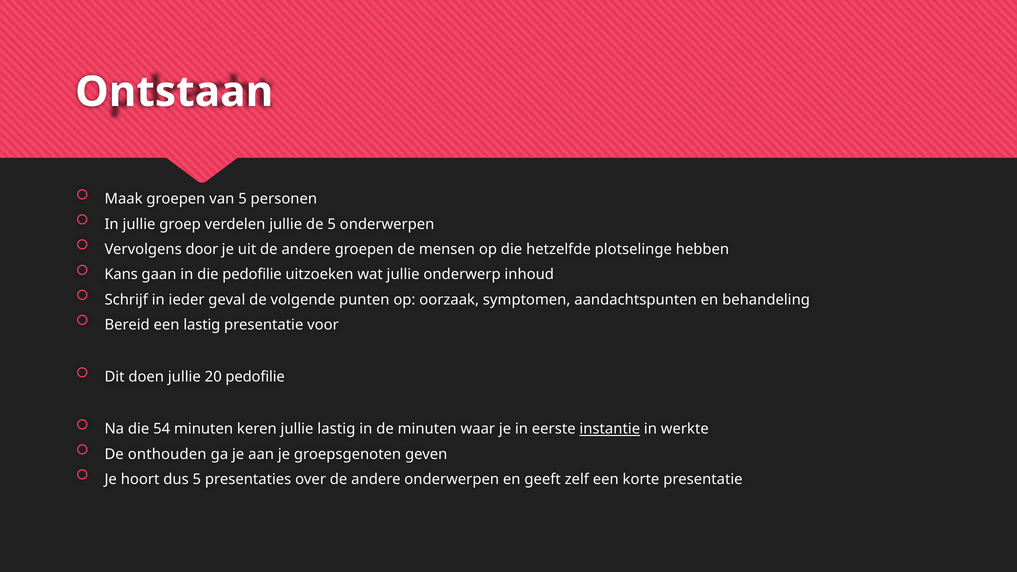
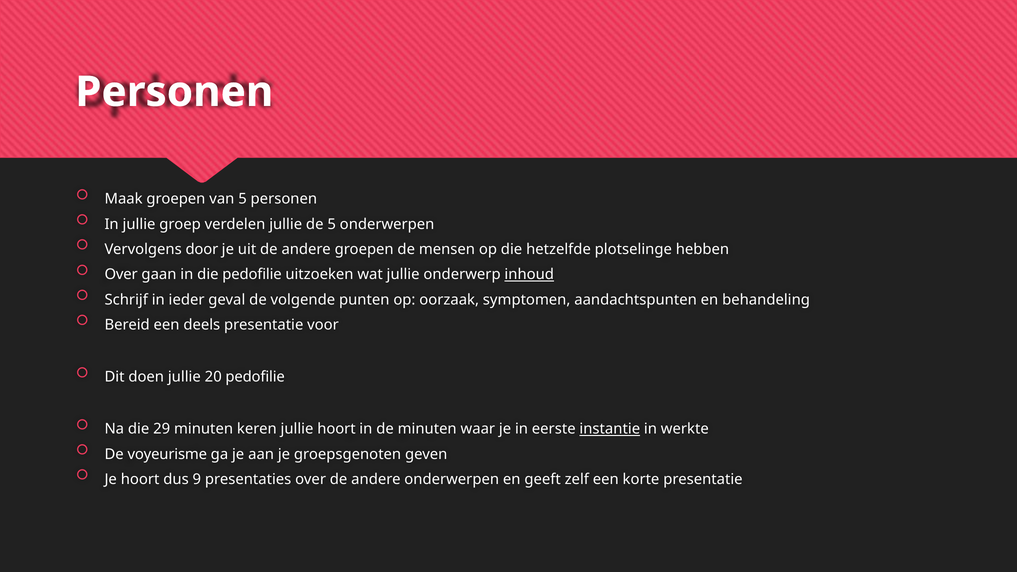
Ontstaan at (174, 92): Ontstaan -> Personen
Kans at (121, 275): Kans -> Over
inhoud underline: none -> present
een lastig: lastig -> deels
54: 54 -> 29
jullie lastig: lastig -> hoort
onthouden: onthouden -> voyeurisme
dus 5: 5 -> 9
